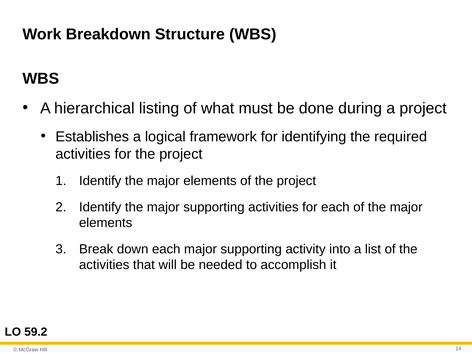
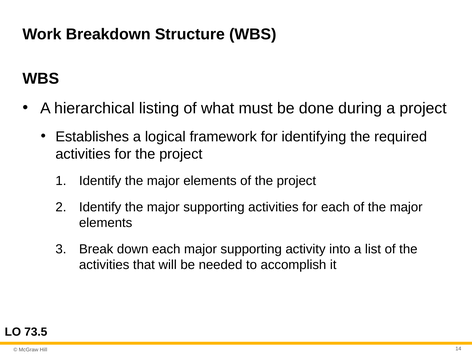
59.2: 59.2 -> 73.5
